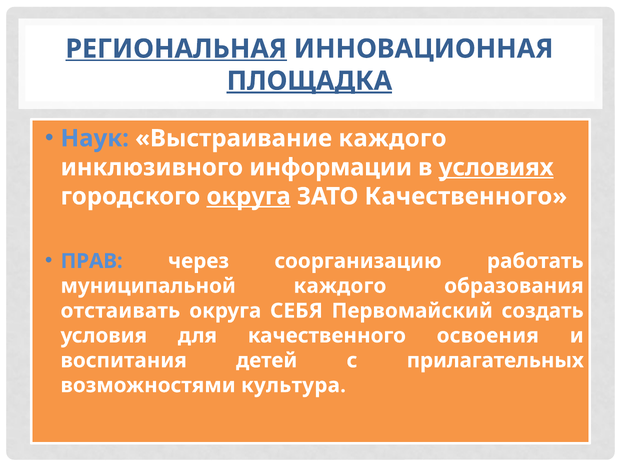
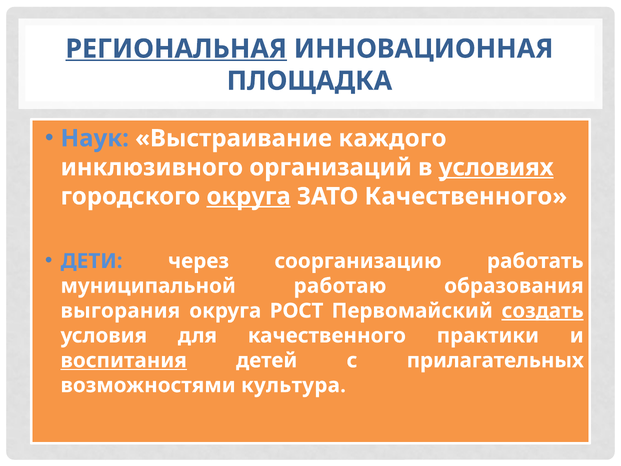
ПЛОЩАДКА underline: present -> none
информации: информации -> организаций
ПРАВ: ПРАВ -> ДЕТИ
муниципальной каждого: каждого -> работаю
отстаивать: отстаивать -> выгорания
СЕБЯ: СЕБЯ -> РОСТ
создать underline: none -> present
освоения: освоения -> практики
воспитания underline: none -> present
